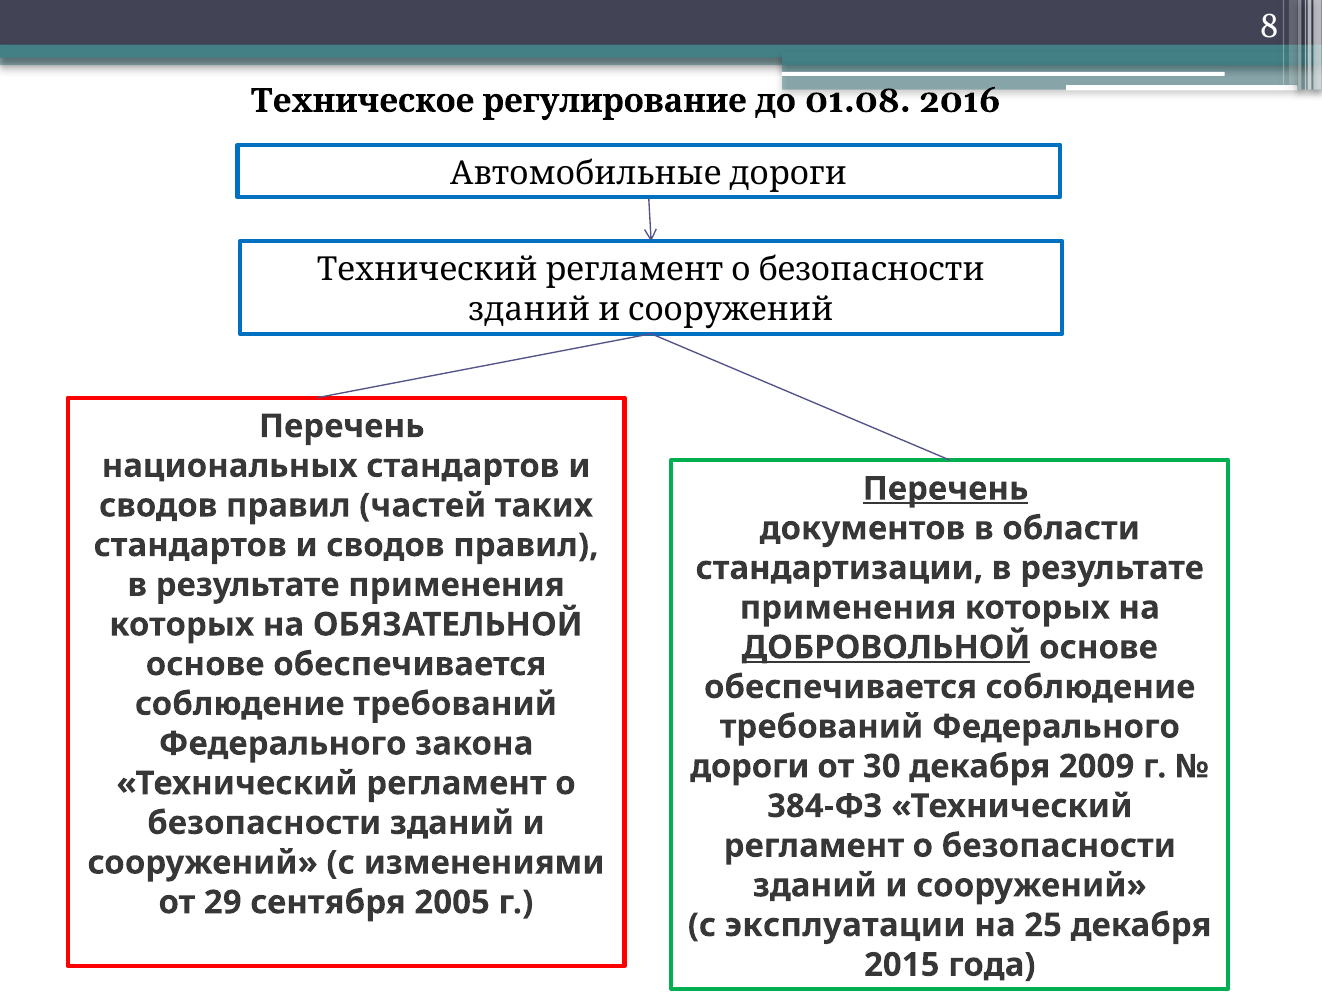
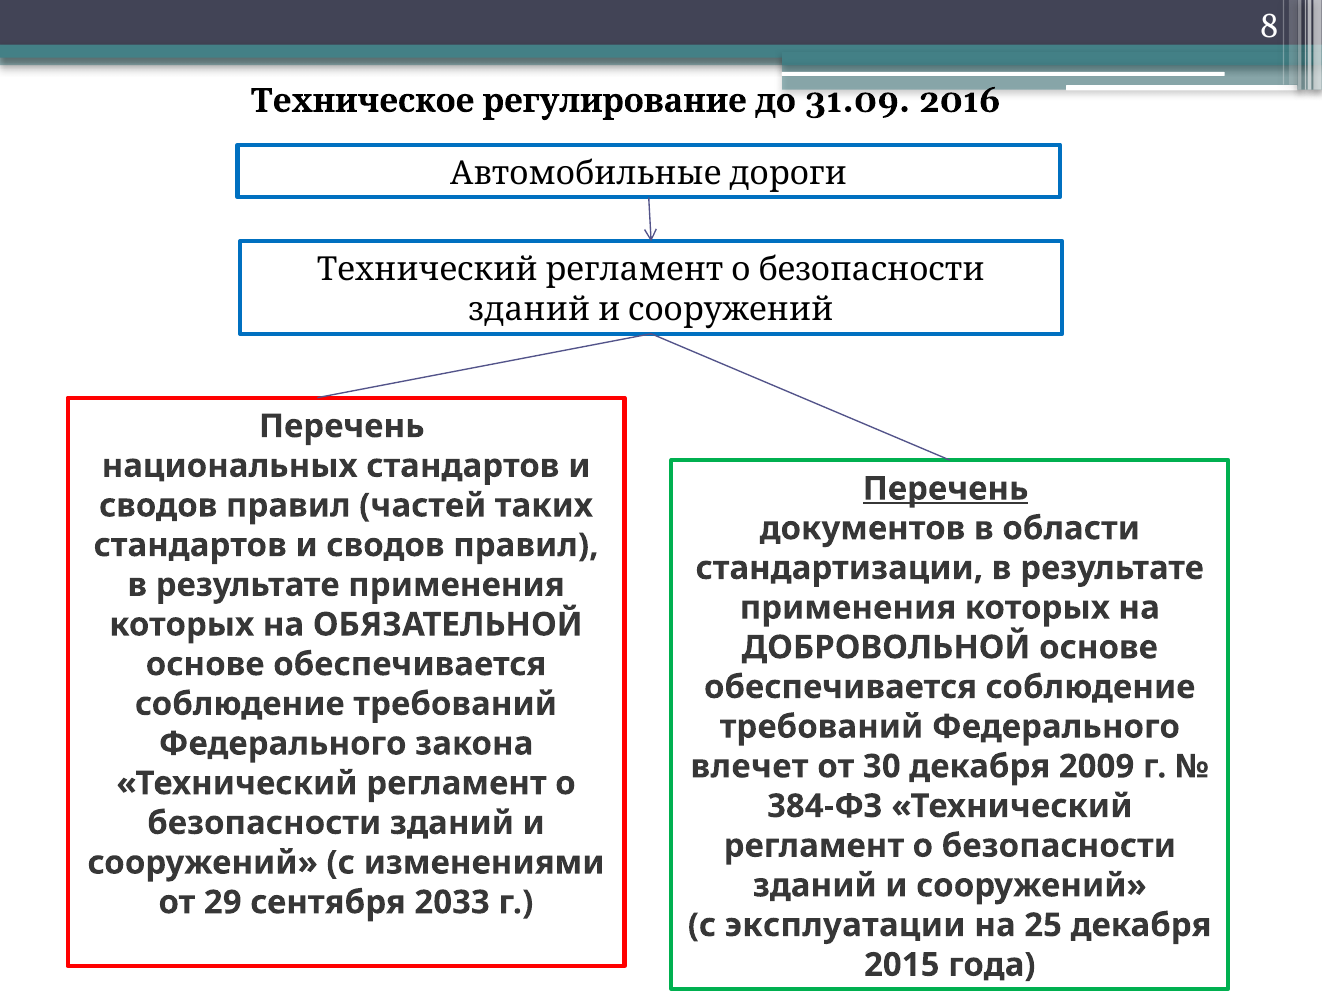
01.08: 01.08 -> 31.09
ДОБРОВОЛЬНОЙ underline: present -> none
дороги: дороги -> влечет
2005: 2005 -> 2033
